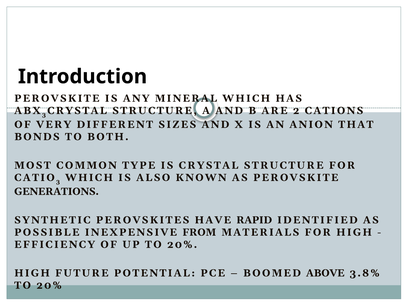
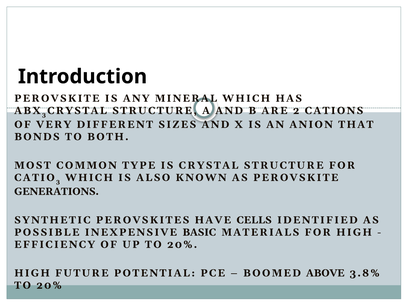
RAPID: RAPID -> CELLS
FROM: FROM -> BASIC
